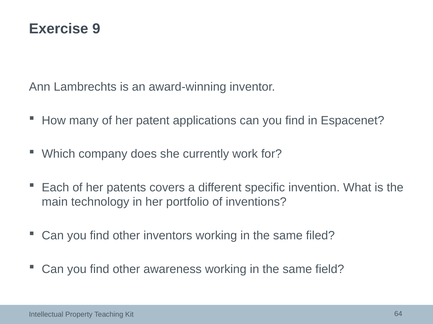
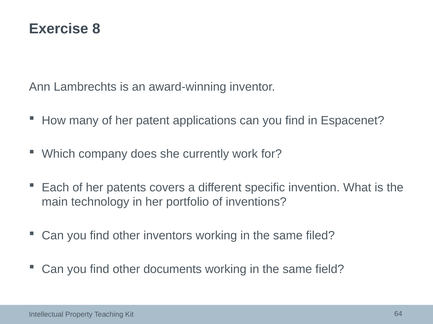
9: 9 -> 8
awareness: awareness -> documents
